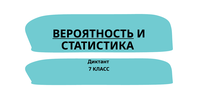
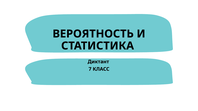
ВЕРОЯТНОСТЬ underline: present -> none
